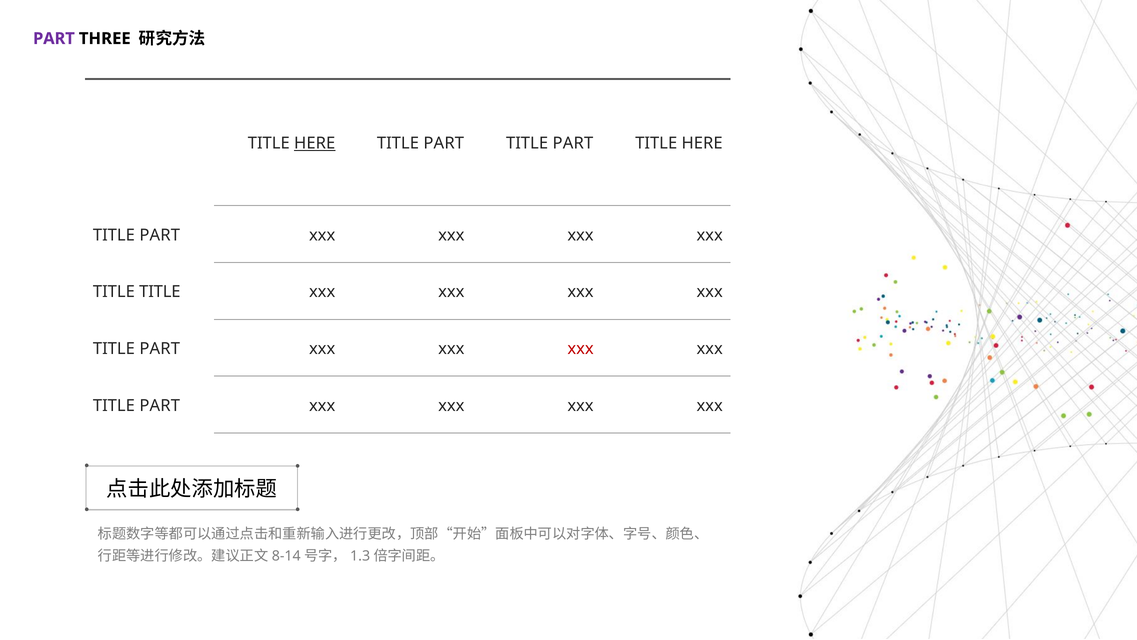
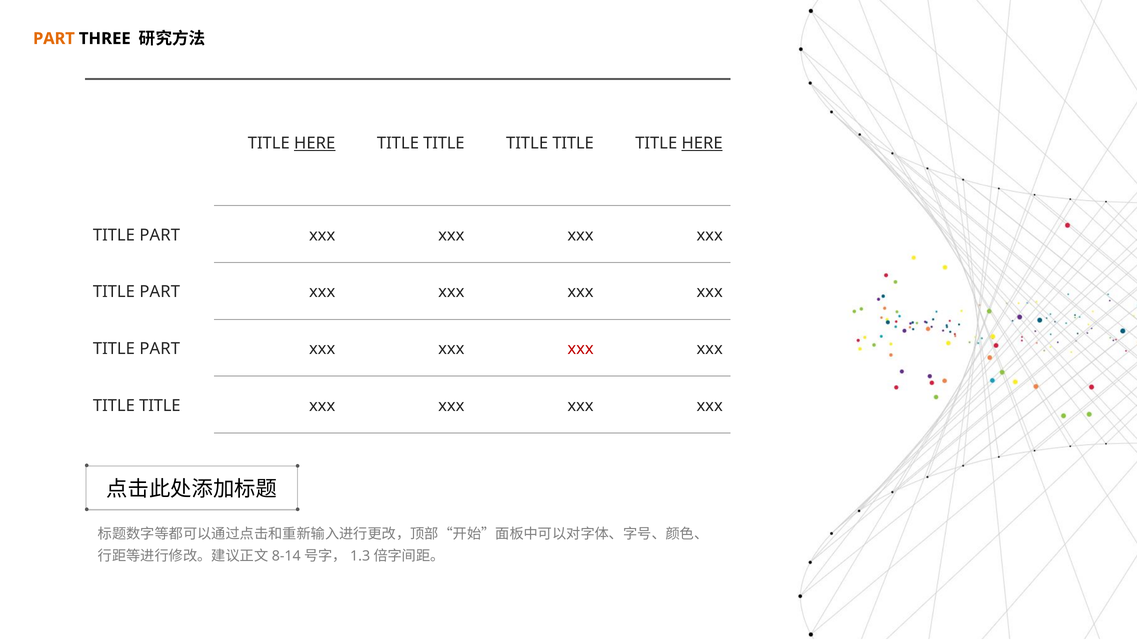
PART at (54, 39) colour: purple -> orange
PART at (444, 143): PART -> TITLE
PART at (573, 143): PART -> TITLE
HERE at (702, 143) underline: none -> present
TITLE at (160, 292): TITLE -> PART
PART at (160, 405): PART -> TITLE
